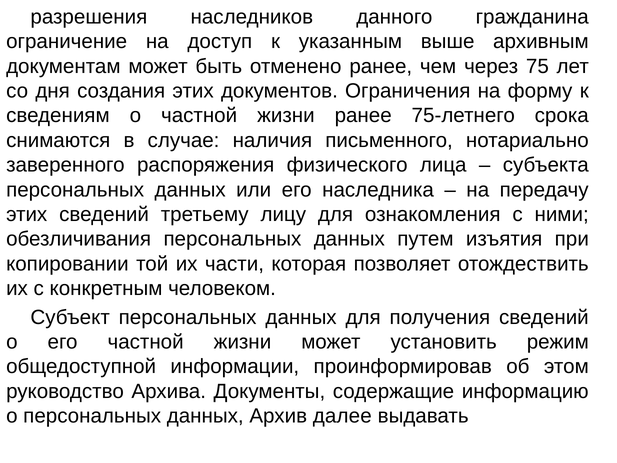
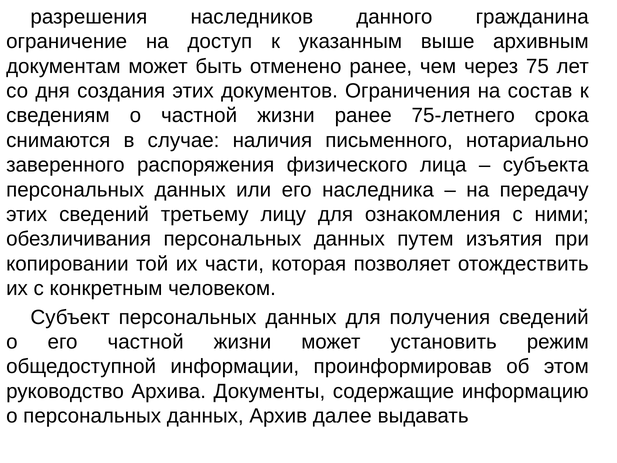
форму: форму -> состав
